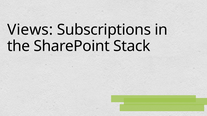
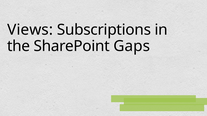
Stack: Stack -> Gaps
